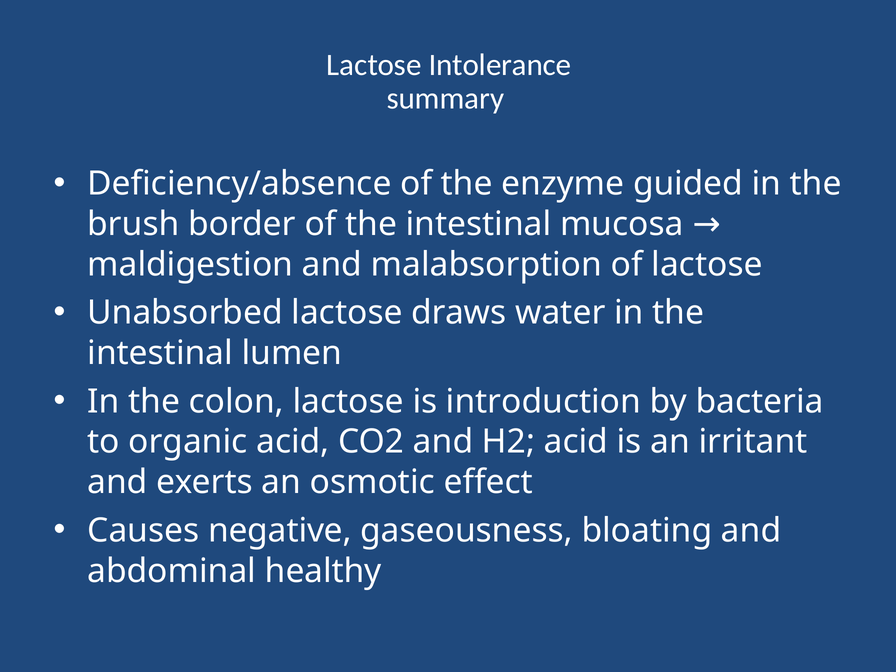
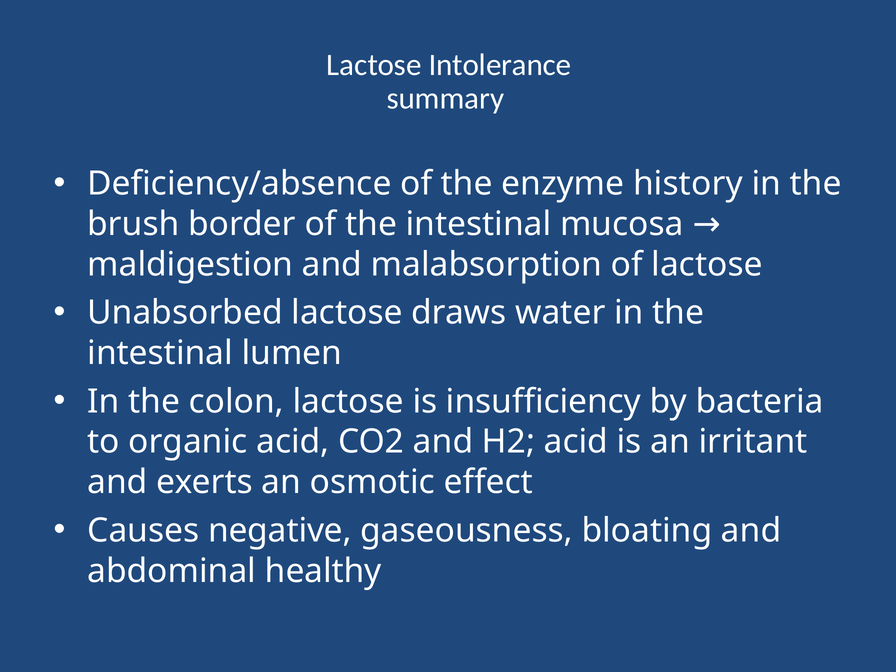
guided: guided -> history
introduction: introduction -> insufficiency
